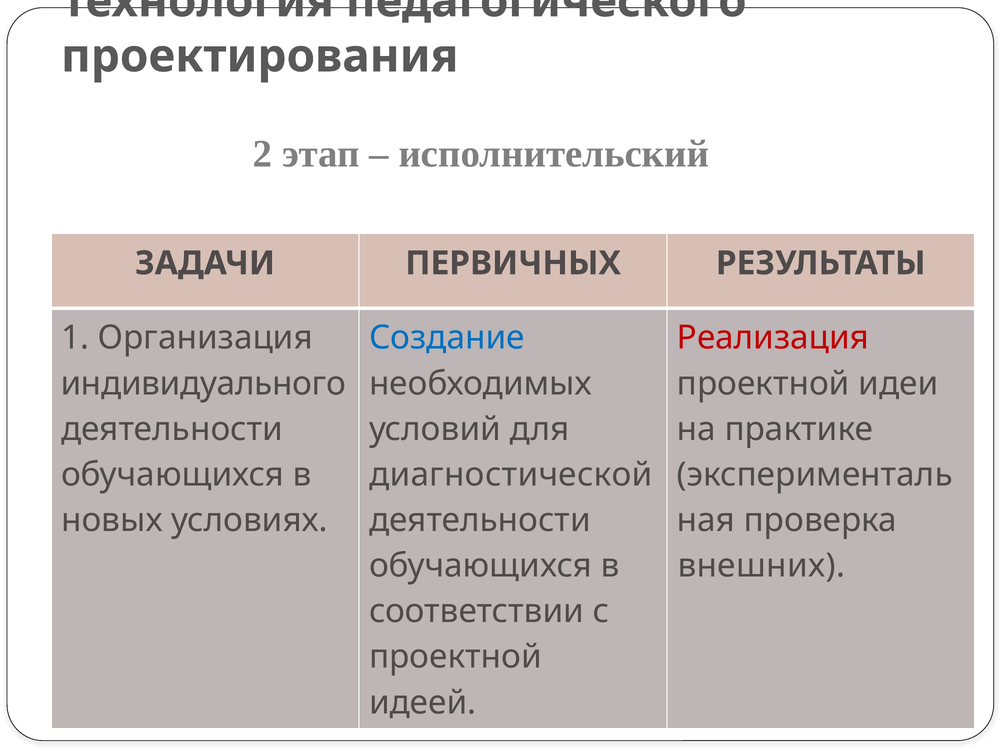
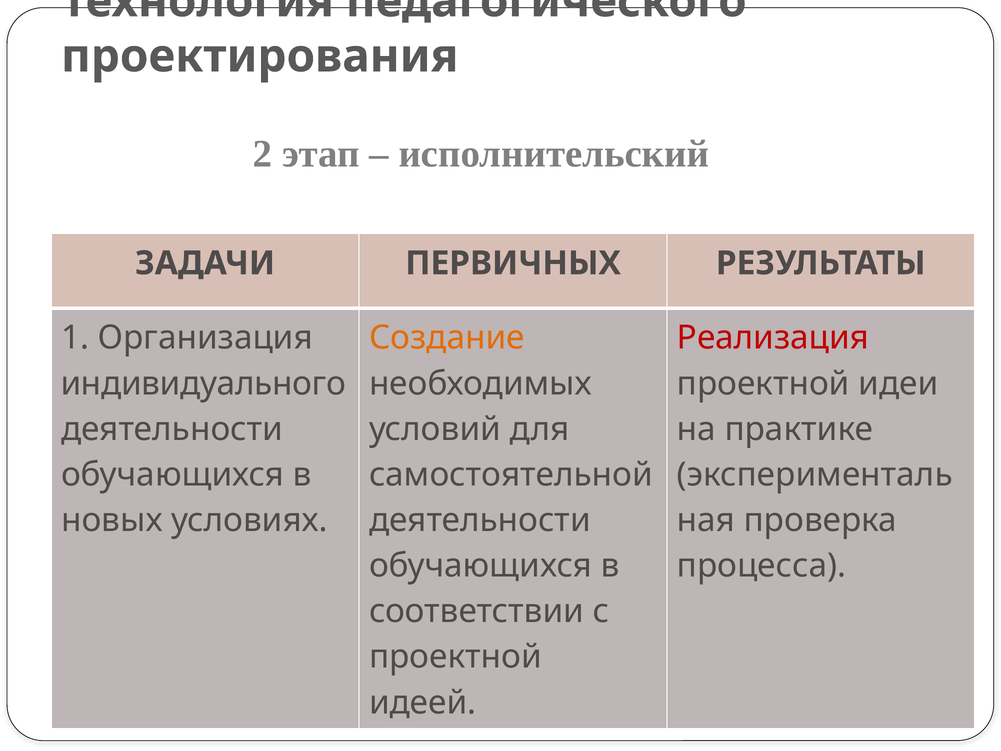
Создание colour: blue -> orange
диагностической: диагностической -> самостоятельной
внешних: внешних -> процесса
